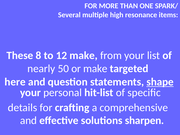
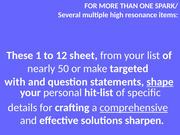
8: 8 -> 1
12 make: make -> sheet
here: here -> with
comprehensive underline: none -> present
